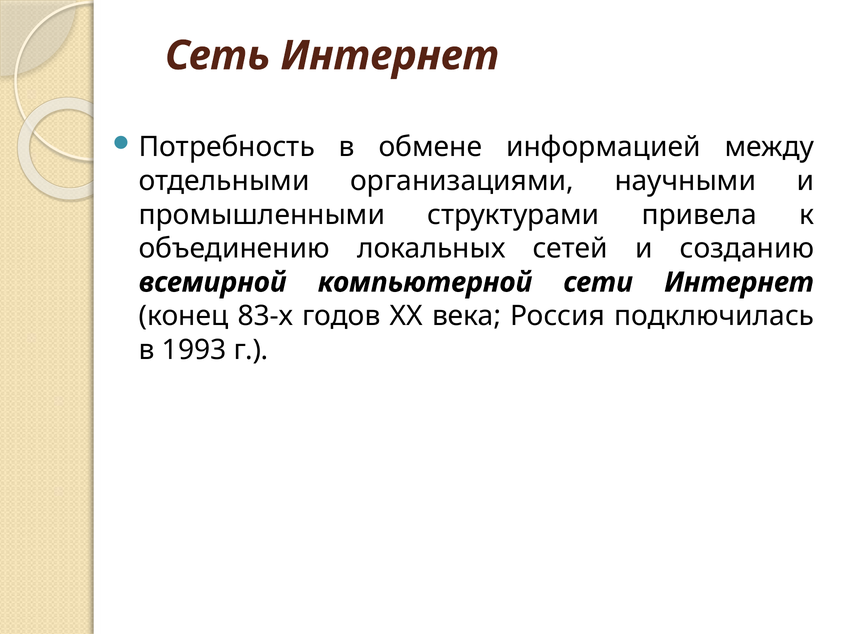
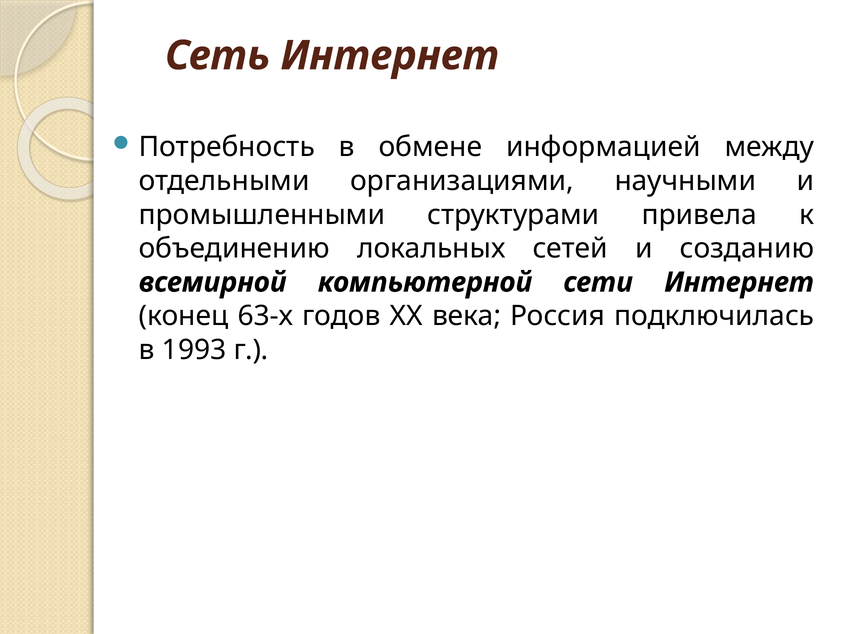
83-х: 83-х -> 63-х
